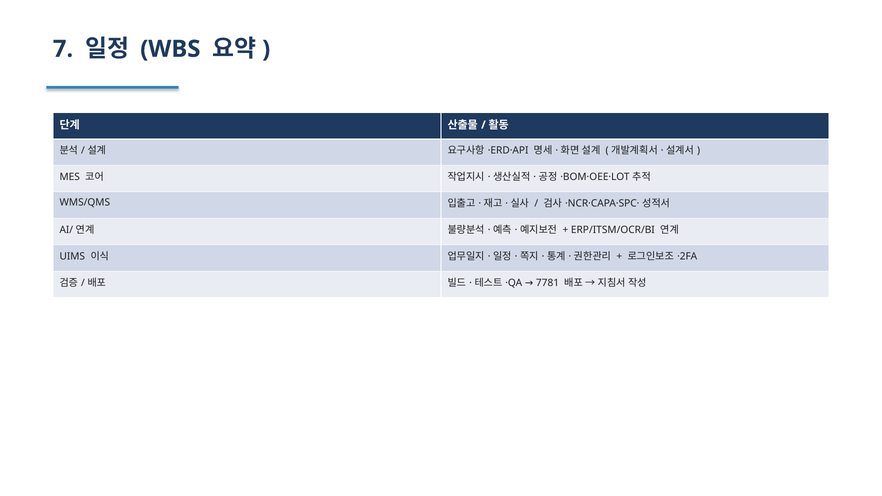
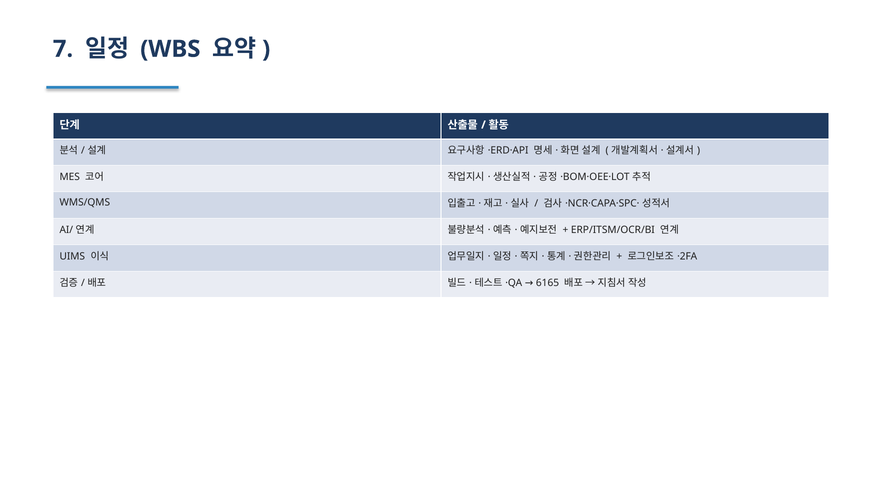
7781: 7781 -> 6165
